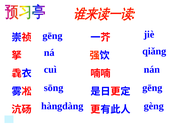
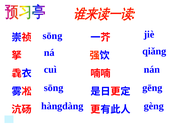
gēng at (53, 36): gēng -> sōng
